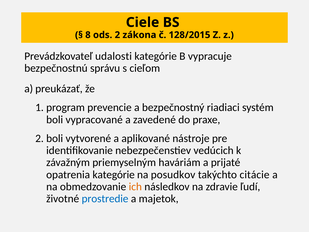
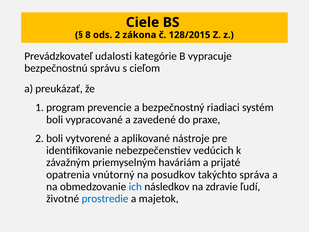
opatrenia kategórie: kategórie -> vnútorný
citácie: citácie -> správa
ich colour: orange -> blue
